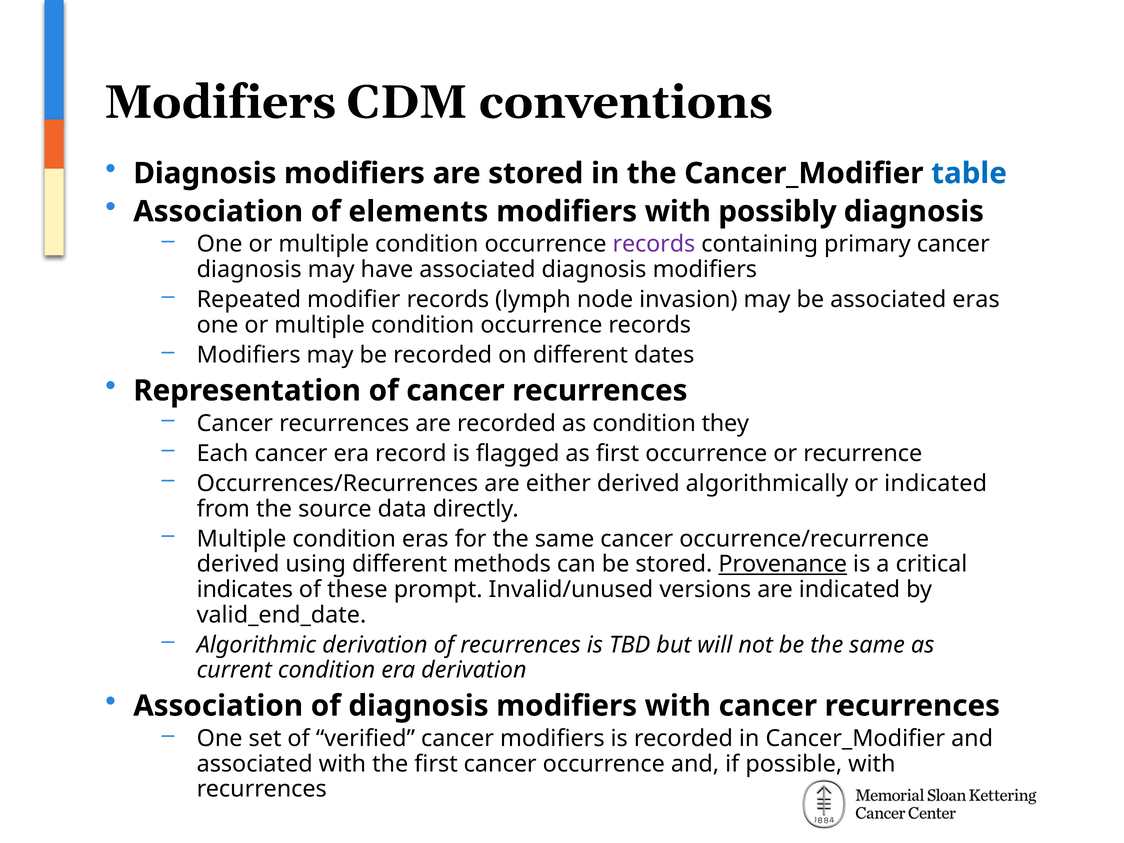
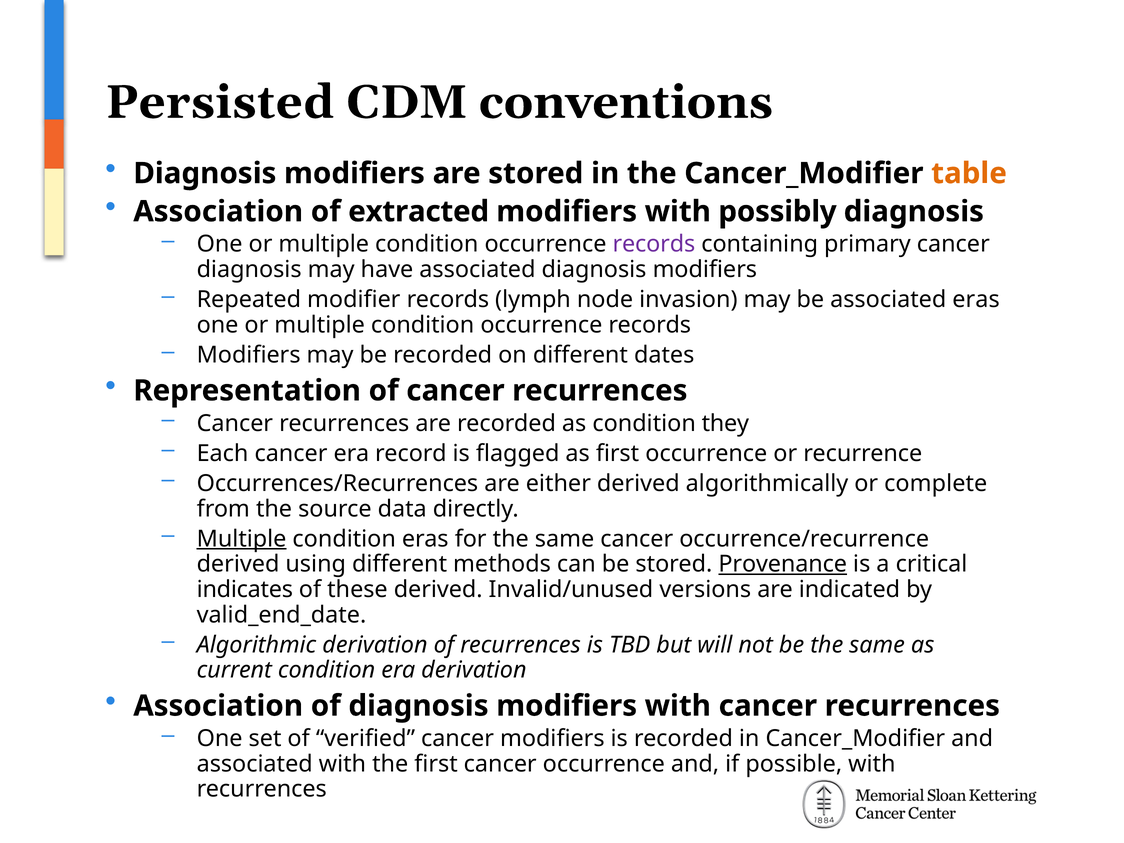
Modifiers at (220, 102): Modifiers -> Persisted
table colour: blue -> orange
elements: elements -> extracted
or indicated: indicated -> complete
Multiple at (242, 539) underline: none -> present
these prompt: prompt -> derived
